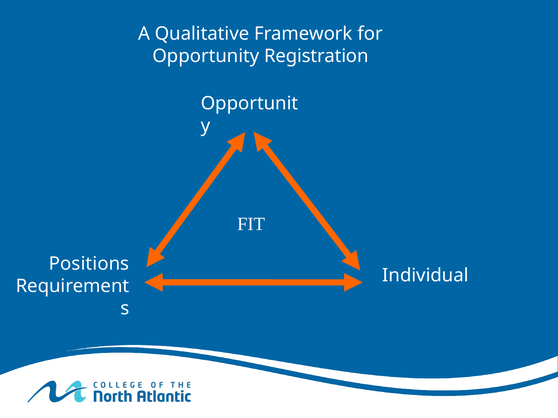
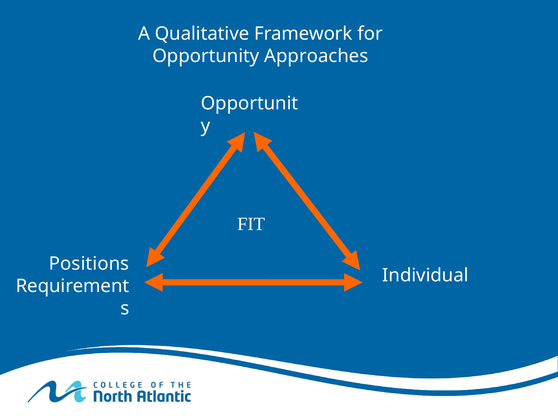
Registration: Registration -> Approaches
